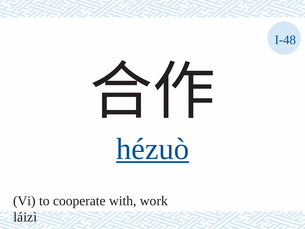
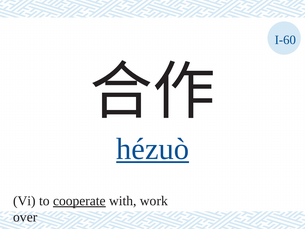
I-48: I-48 -> I-60
cooperate underline: none -> present
láizì: láizì -> over
